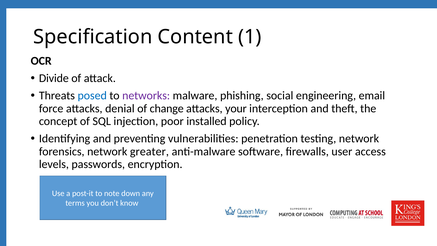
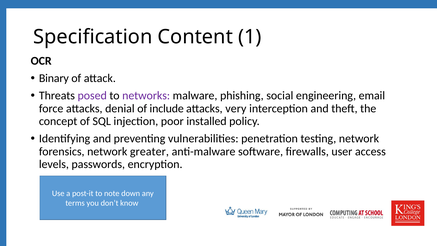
Divide: Divide -> Binary
posed colour: blue -> purple
change: change -> include
your: your -> very
